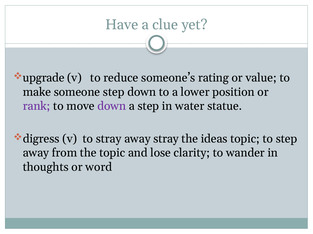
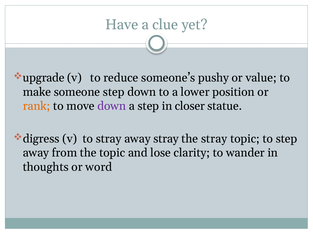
rating: rating -> pushy
rank colour: purple -> orange
water: water -> closer
the ideas: ideas -> stray
